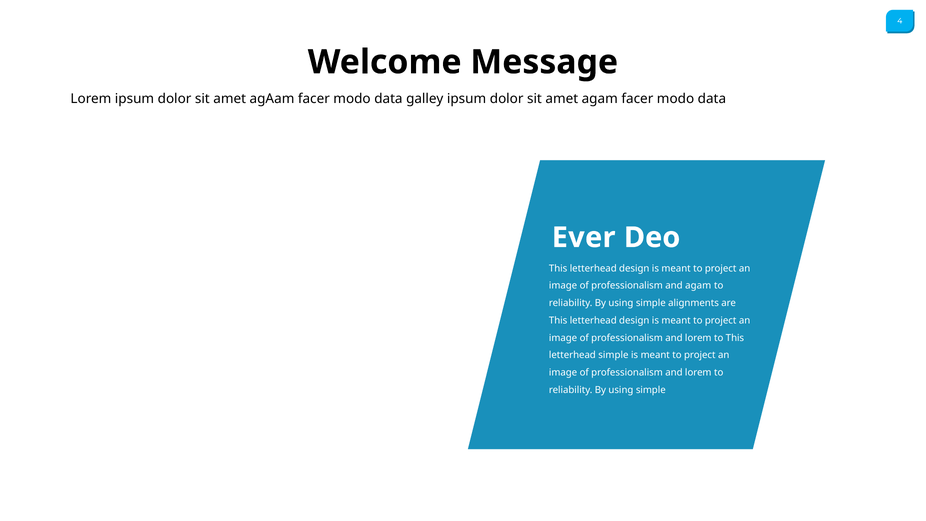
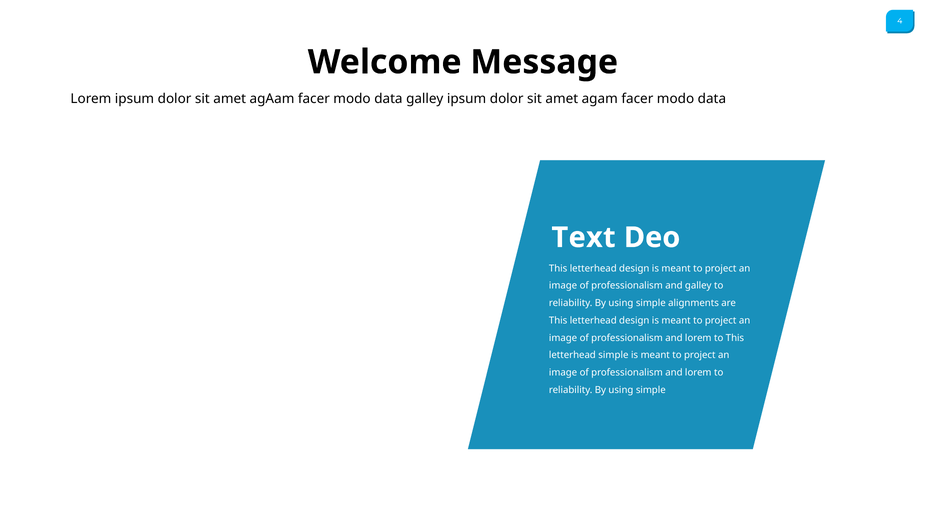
Ever: Ever -> Text
and agam: agam -> galley
